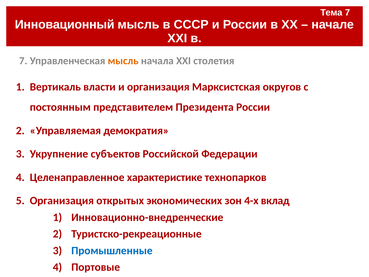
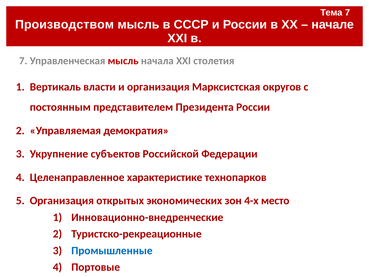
Инновационный: Инновационный -> Производством
мысль at (123, 61) colour: orange -> red
вклад: вклад -> место
